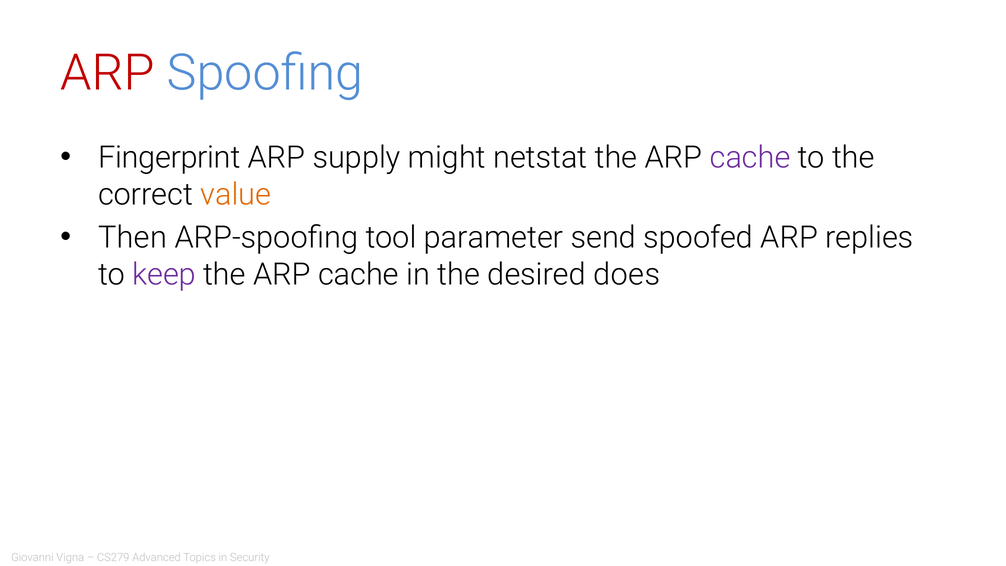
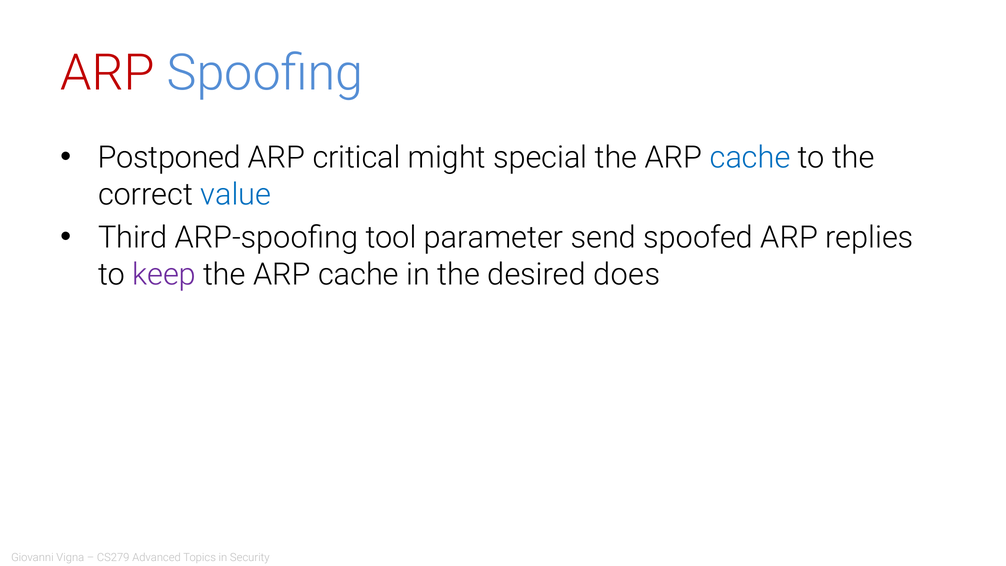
Fingerprint: Fingerprint -> Postponed
supply: supply -> critical
netstat: netstat -> special
cache at (750, 158) colour: purple -> blue
value colour: orange -> blue
Then: Then -> Third
